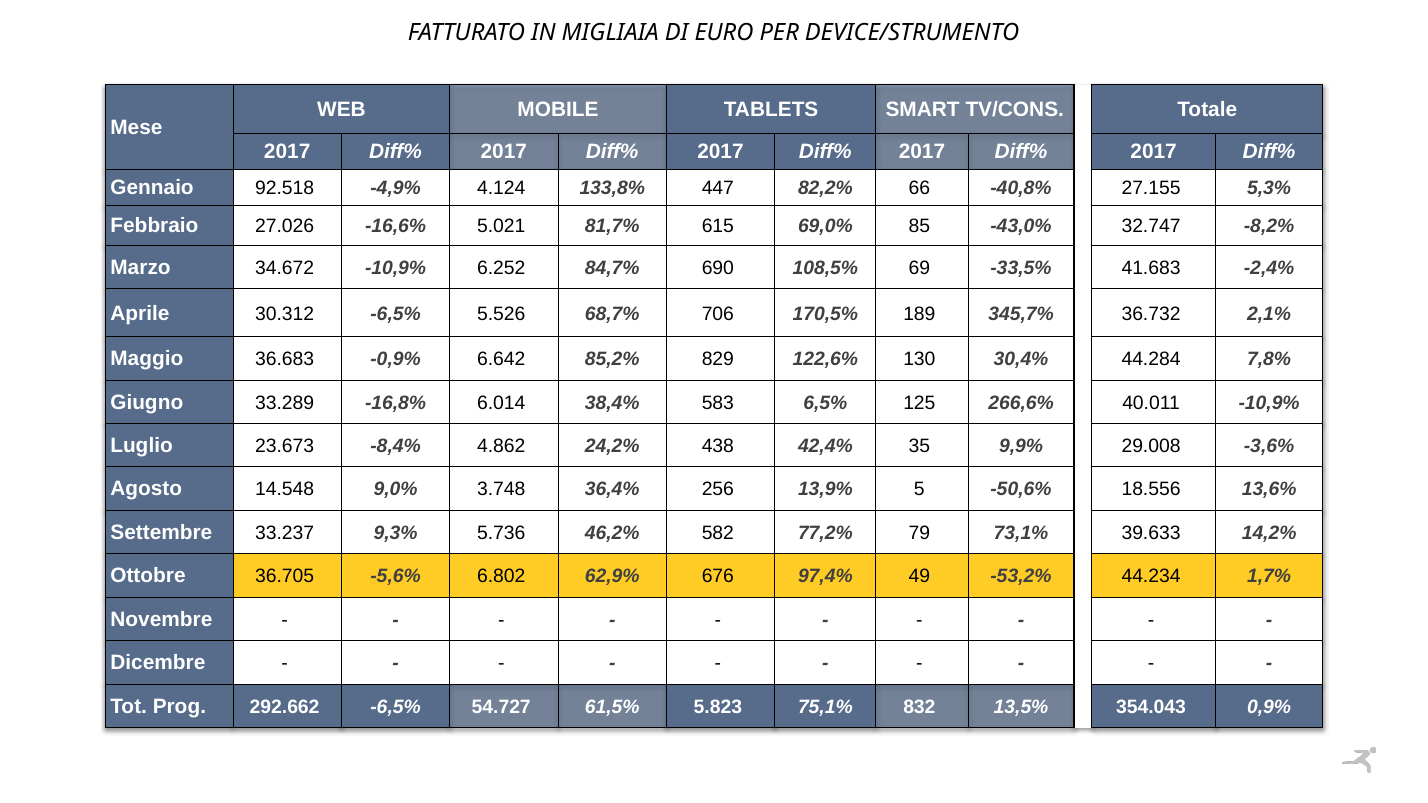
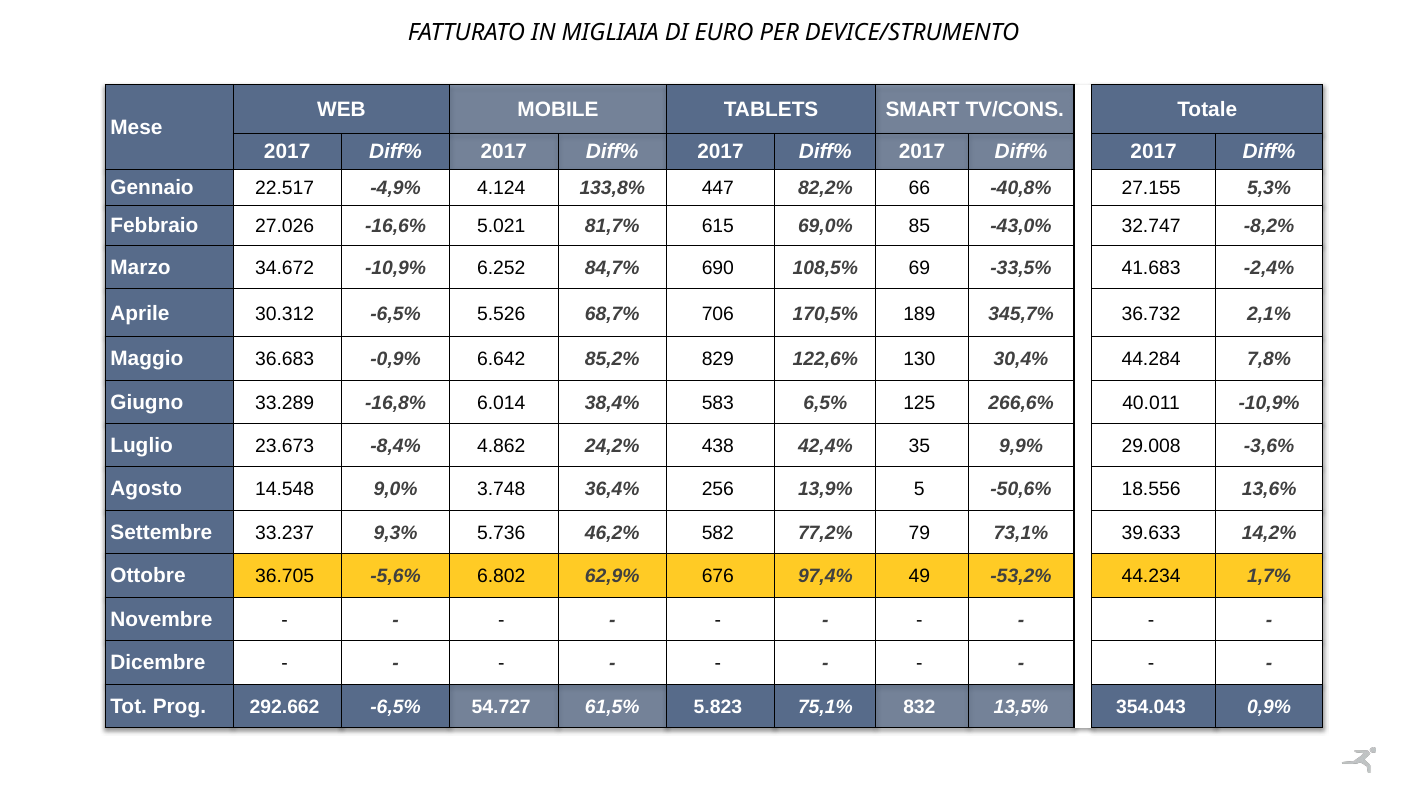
92.518: 92.518 -> 22.517
